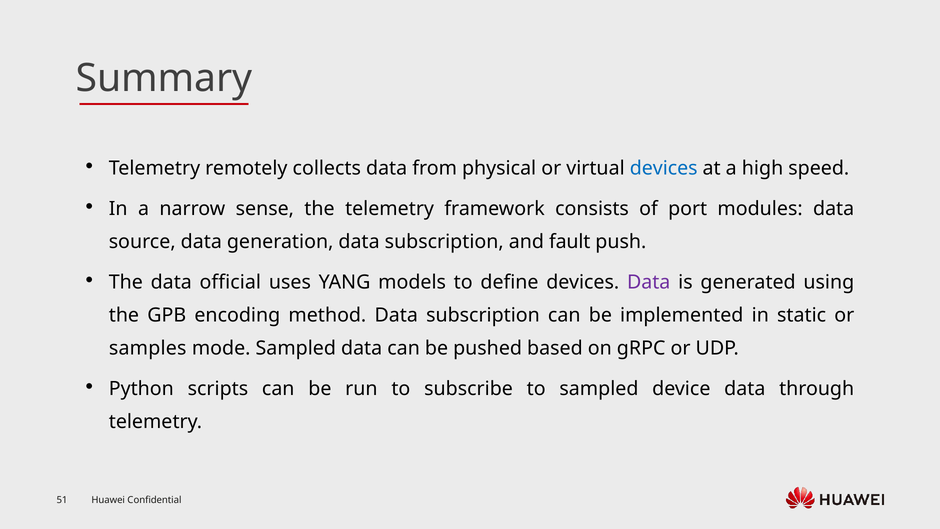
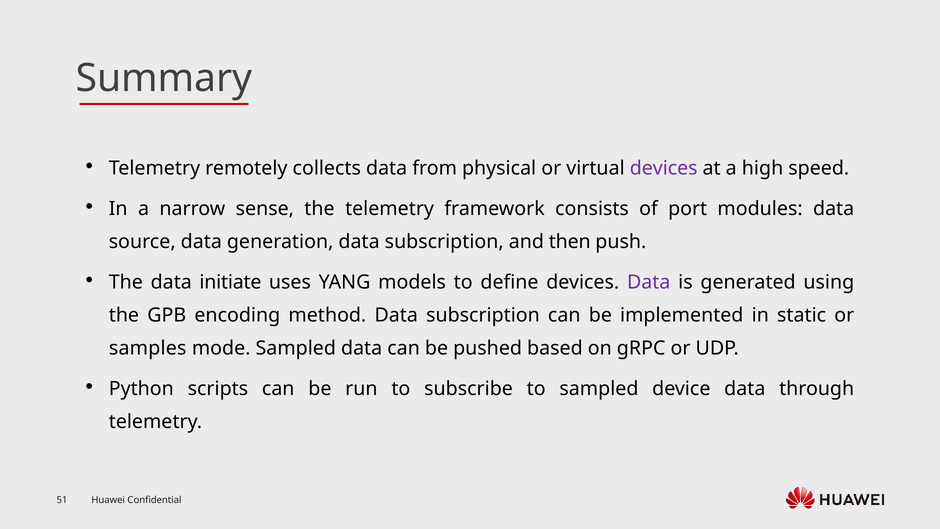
devices at (664, 168) colour: blue -> purple
fault: fault -> then
official: official -> initiate
